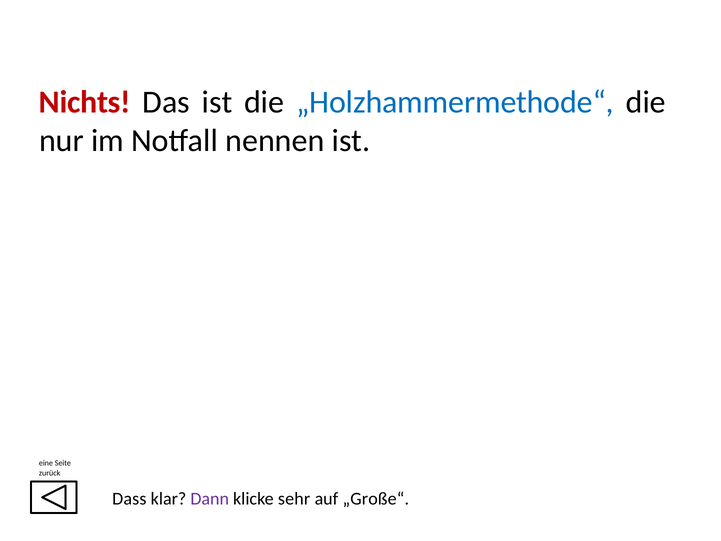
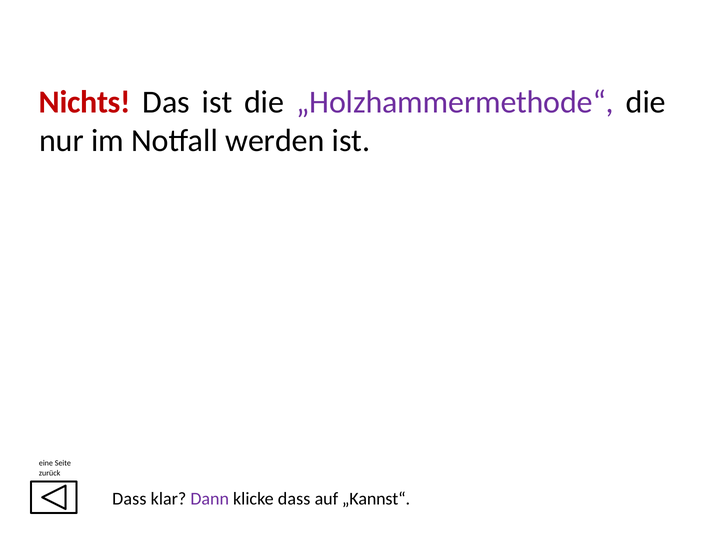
„Holzhammermethode“ colour: blue -> purple
nennen: nennen -> werden
klicke sehr: sehr -> dass
„Große“: „Große“ -> „Kannst“
